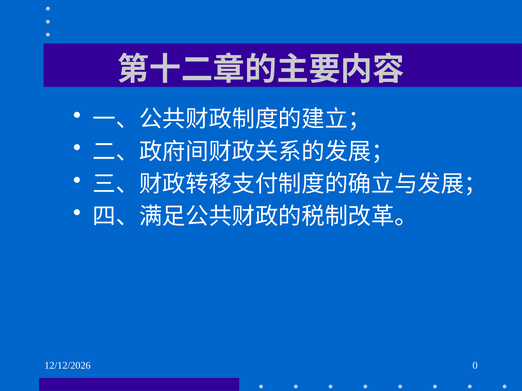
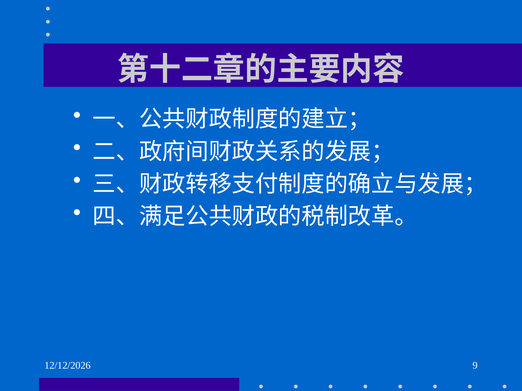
0: 0 -> 9
